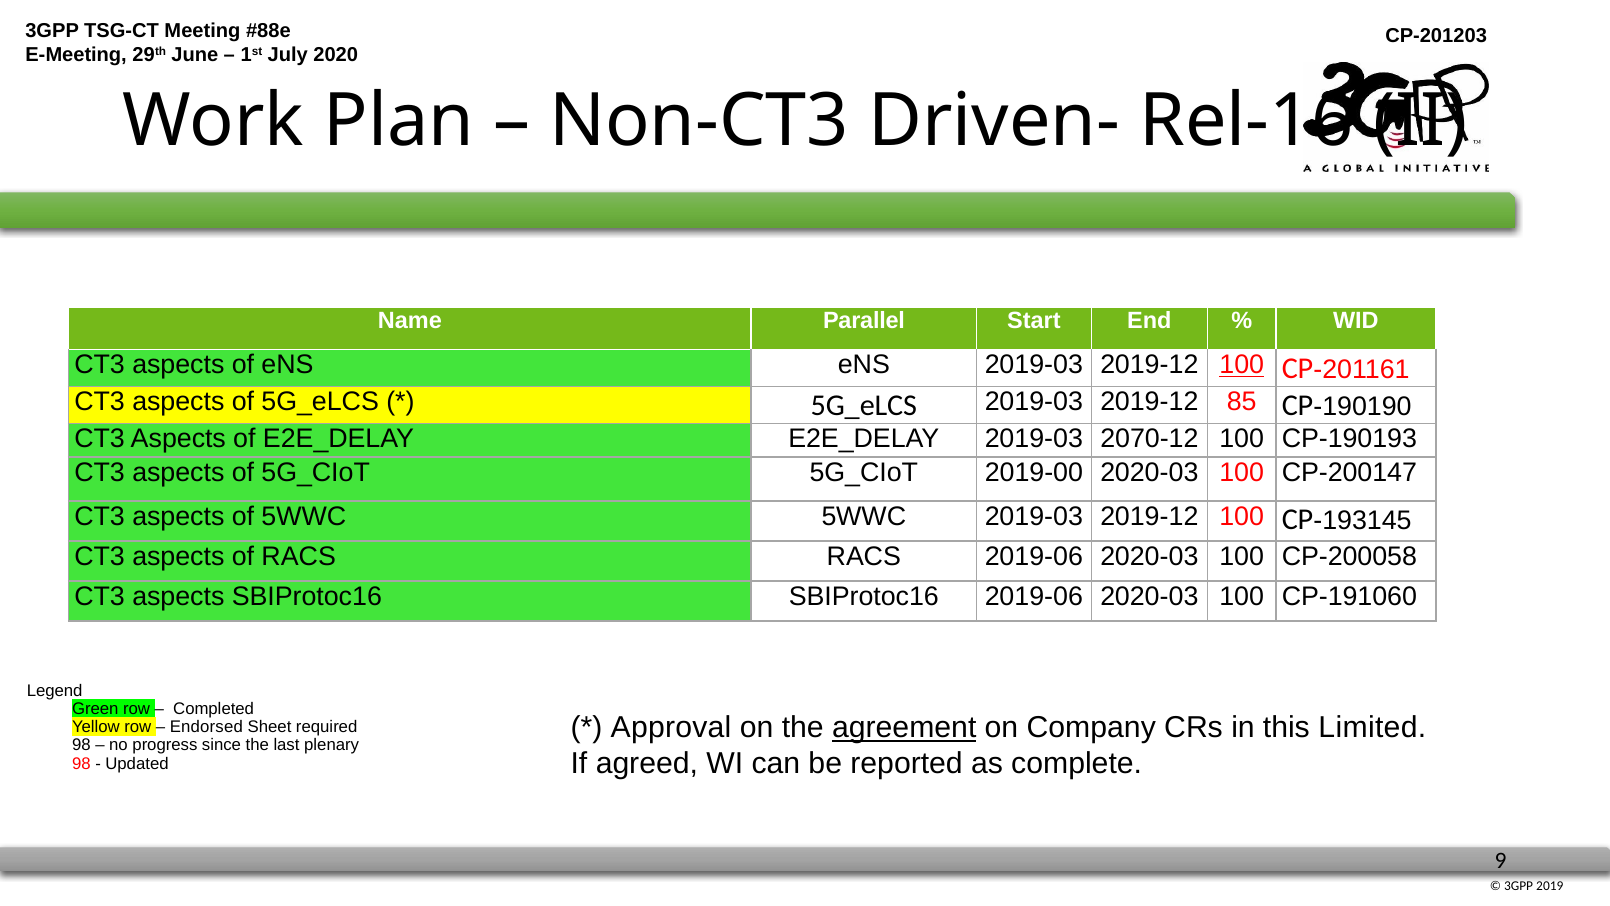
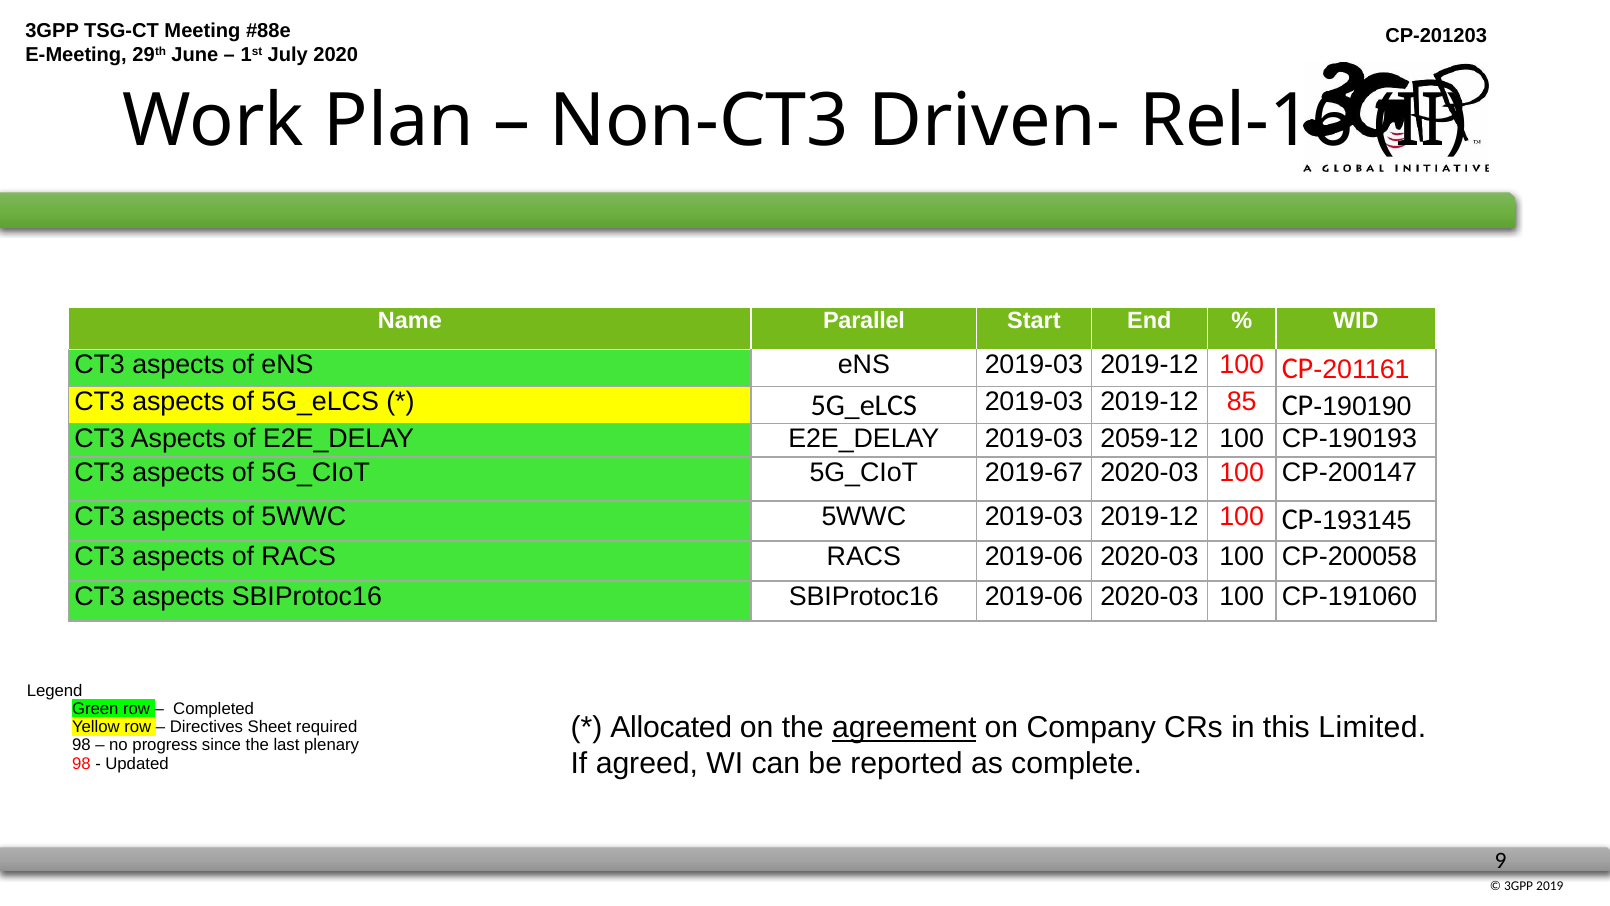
100 at (1242, 365) underline: present -> none
2070-12: 2070-12 -> 2059-12
2019-00: 2019-00 -> 2019-67
Approval: Approval -> Allocated
Endorsed: Endorsed -> Directives
